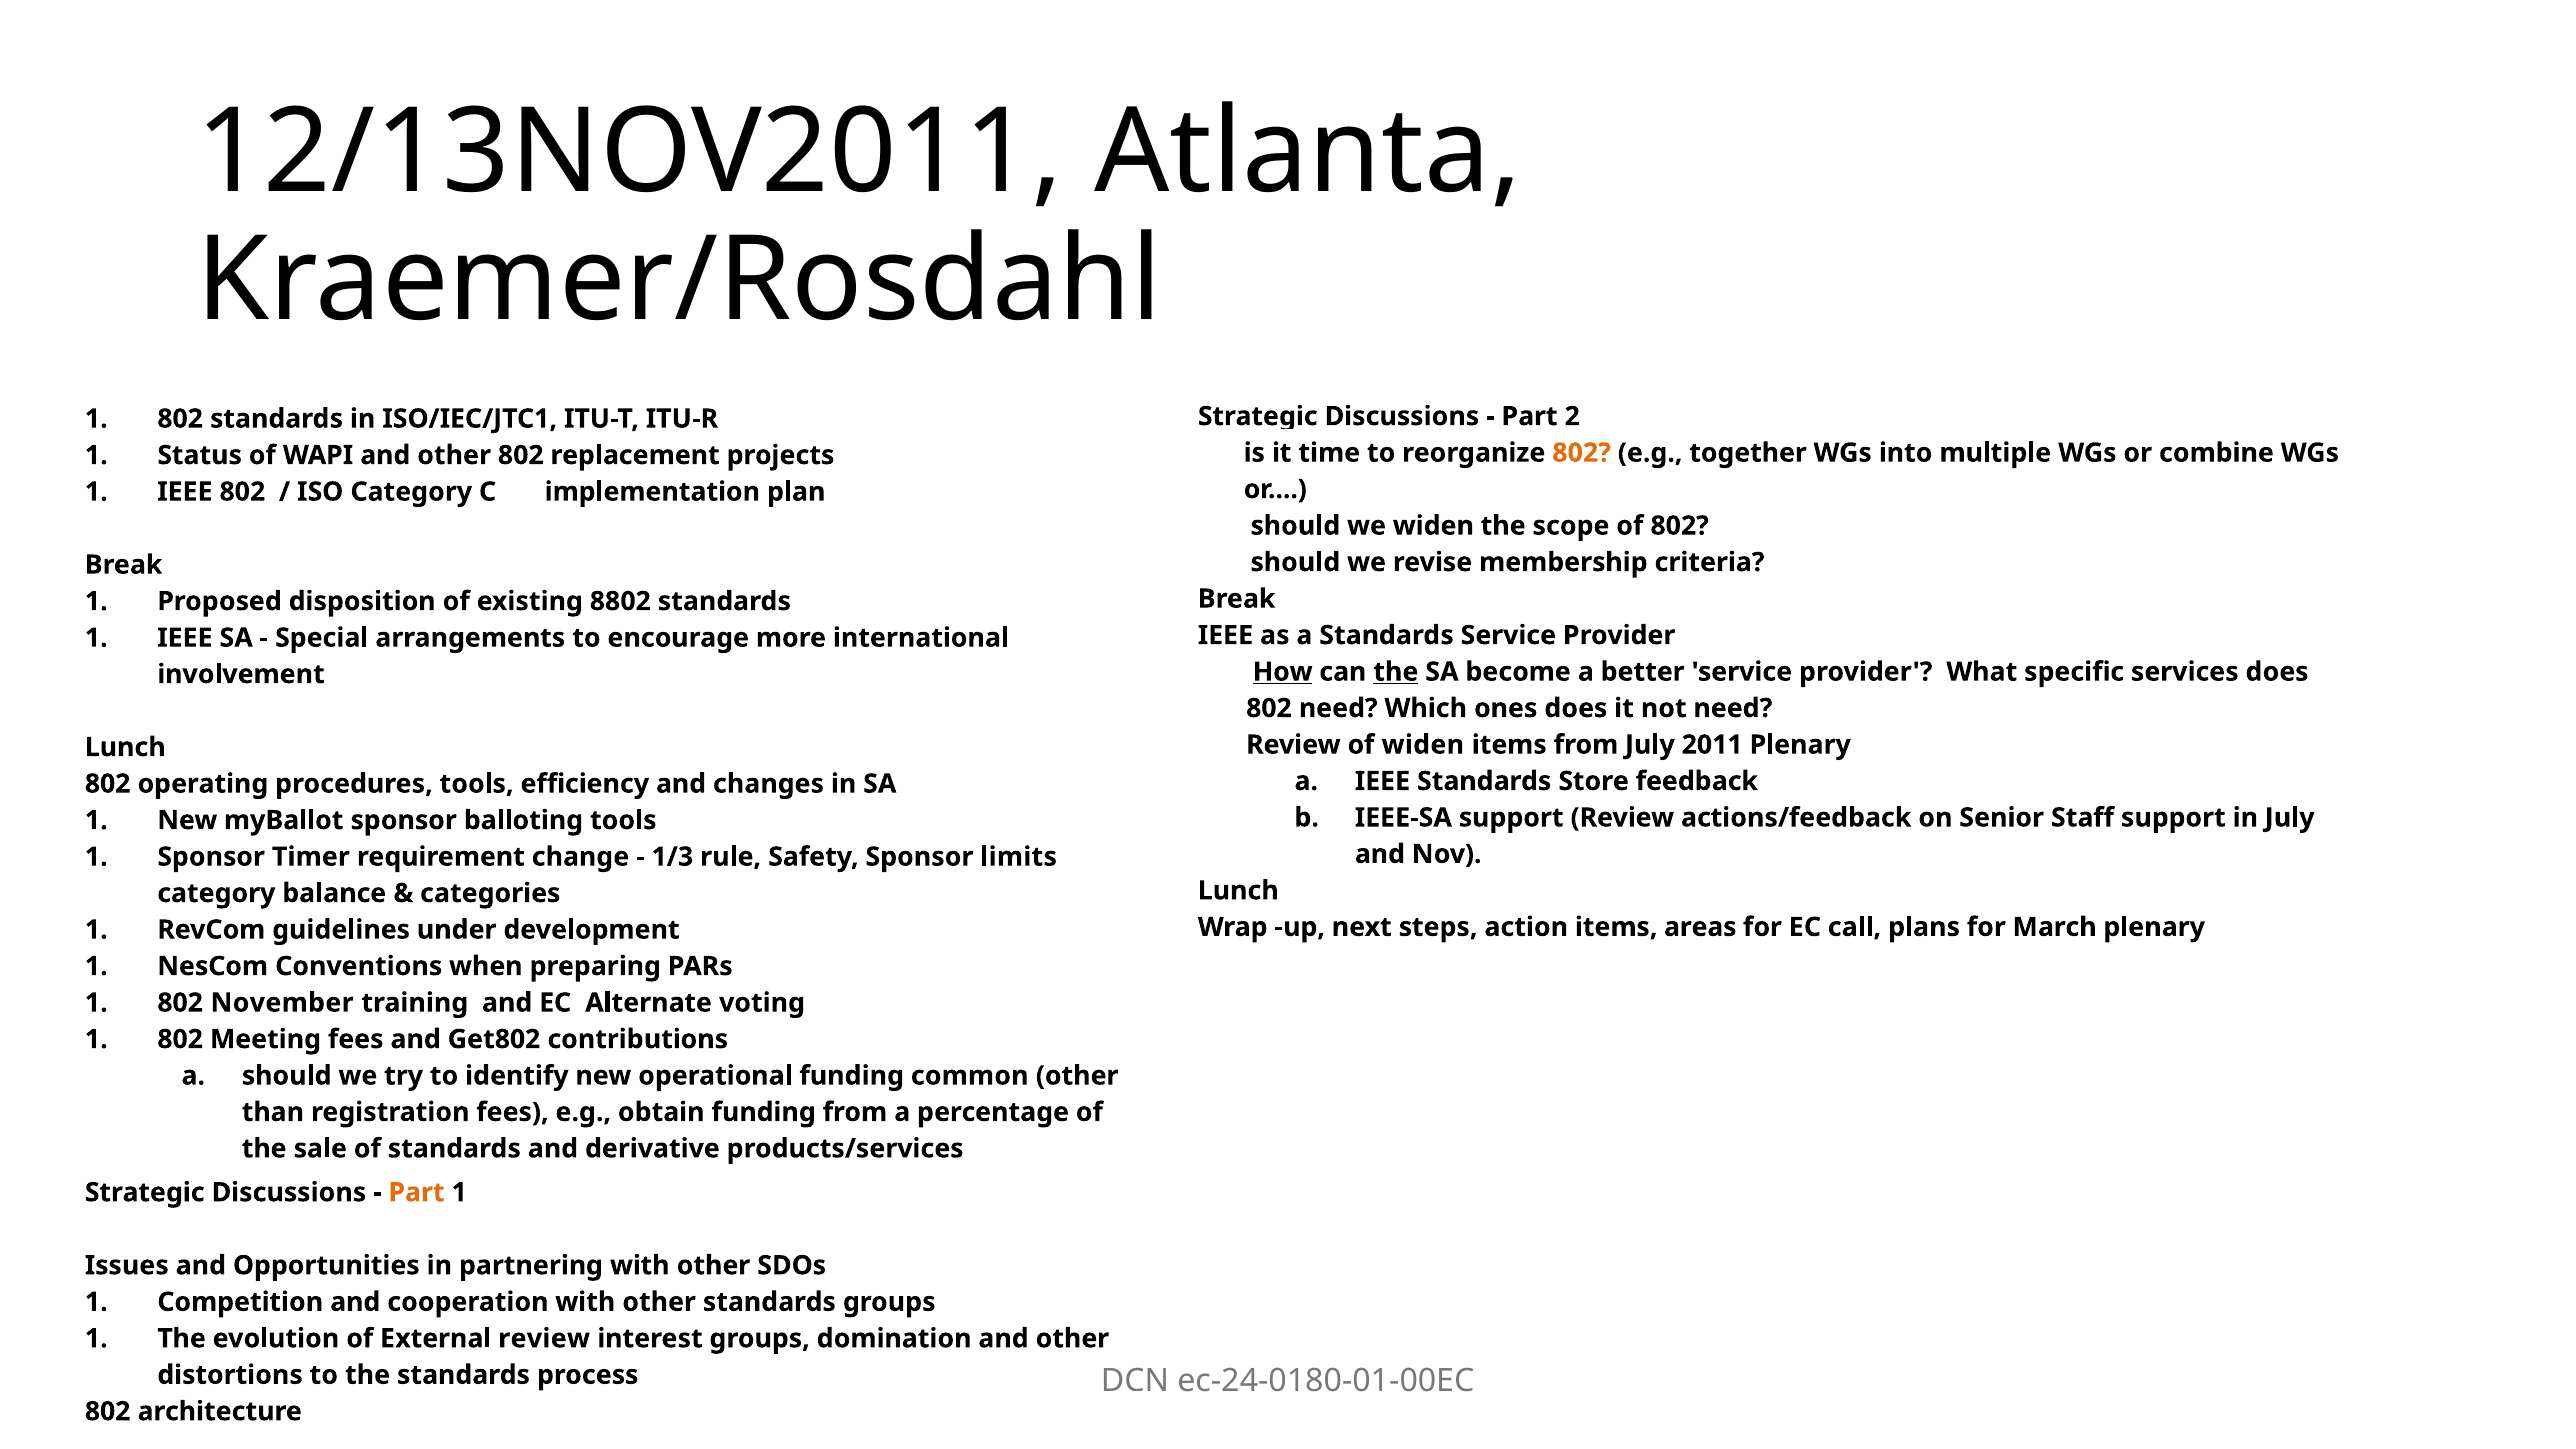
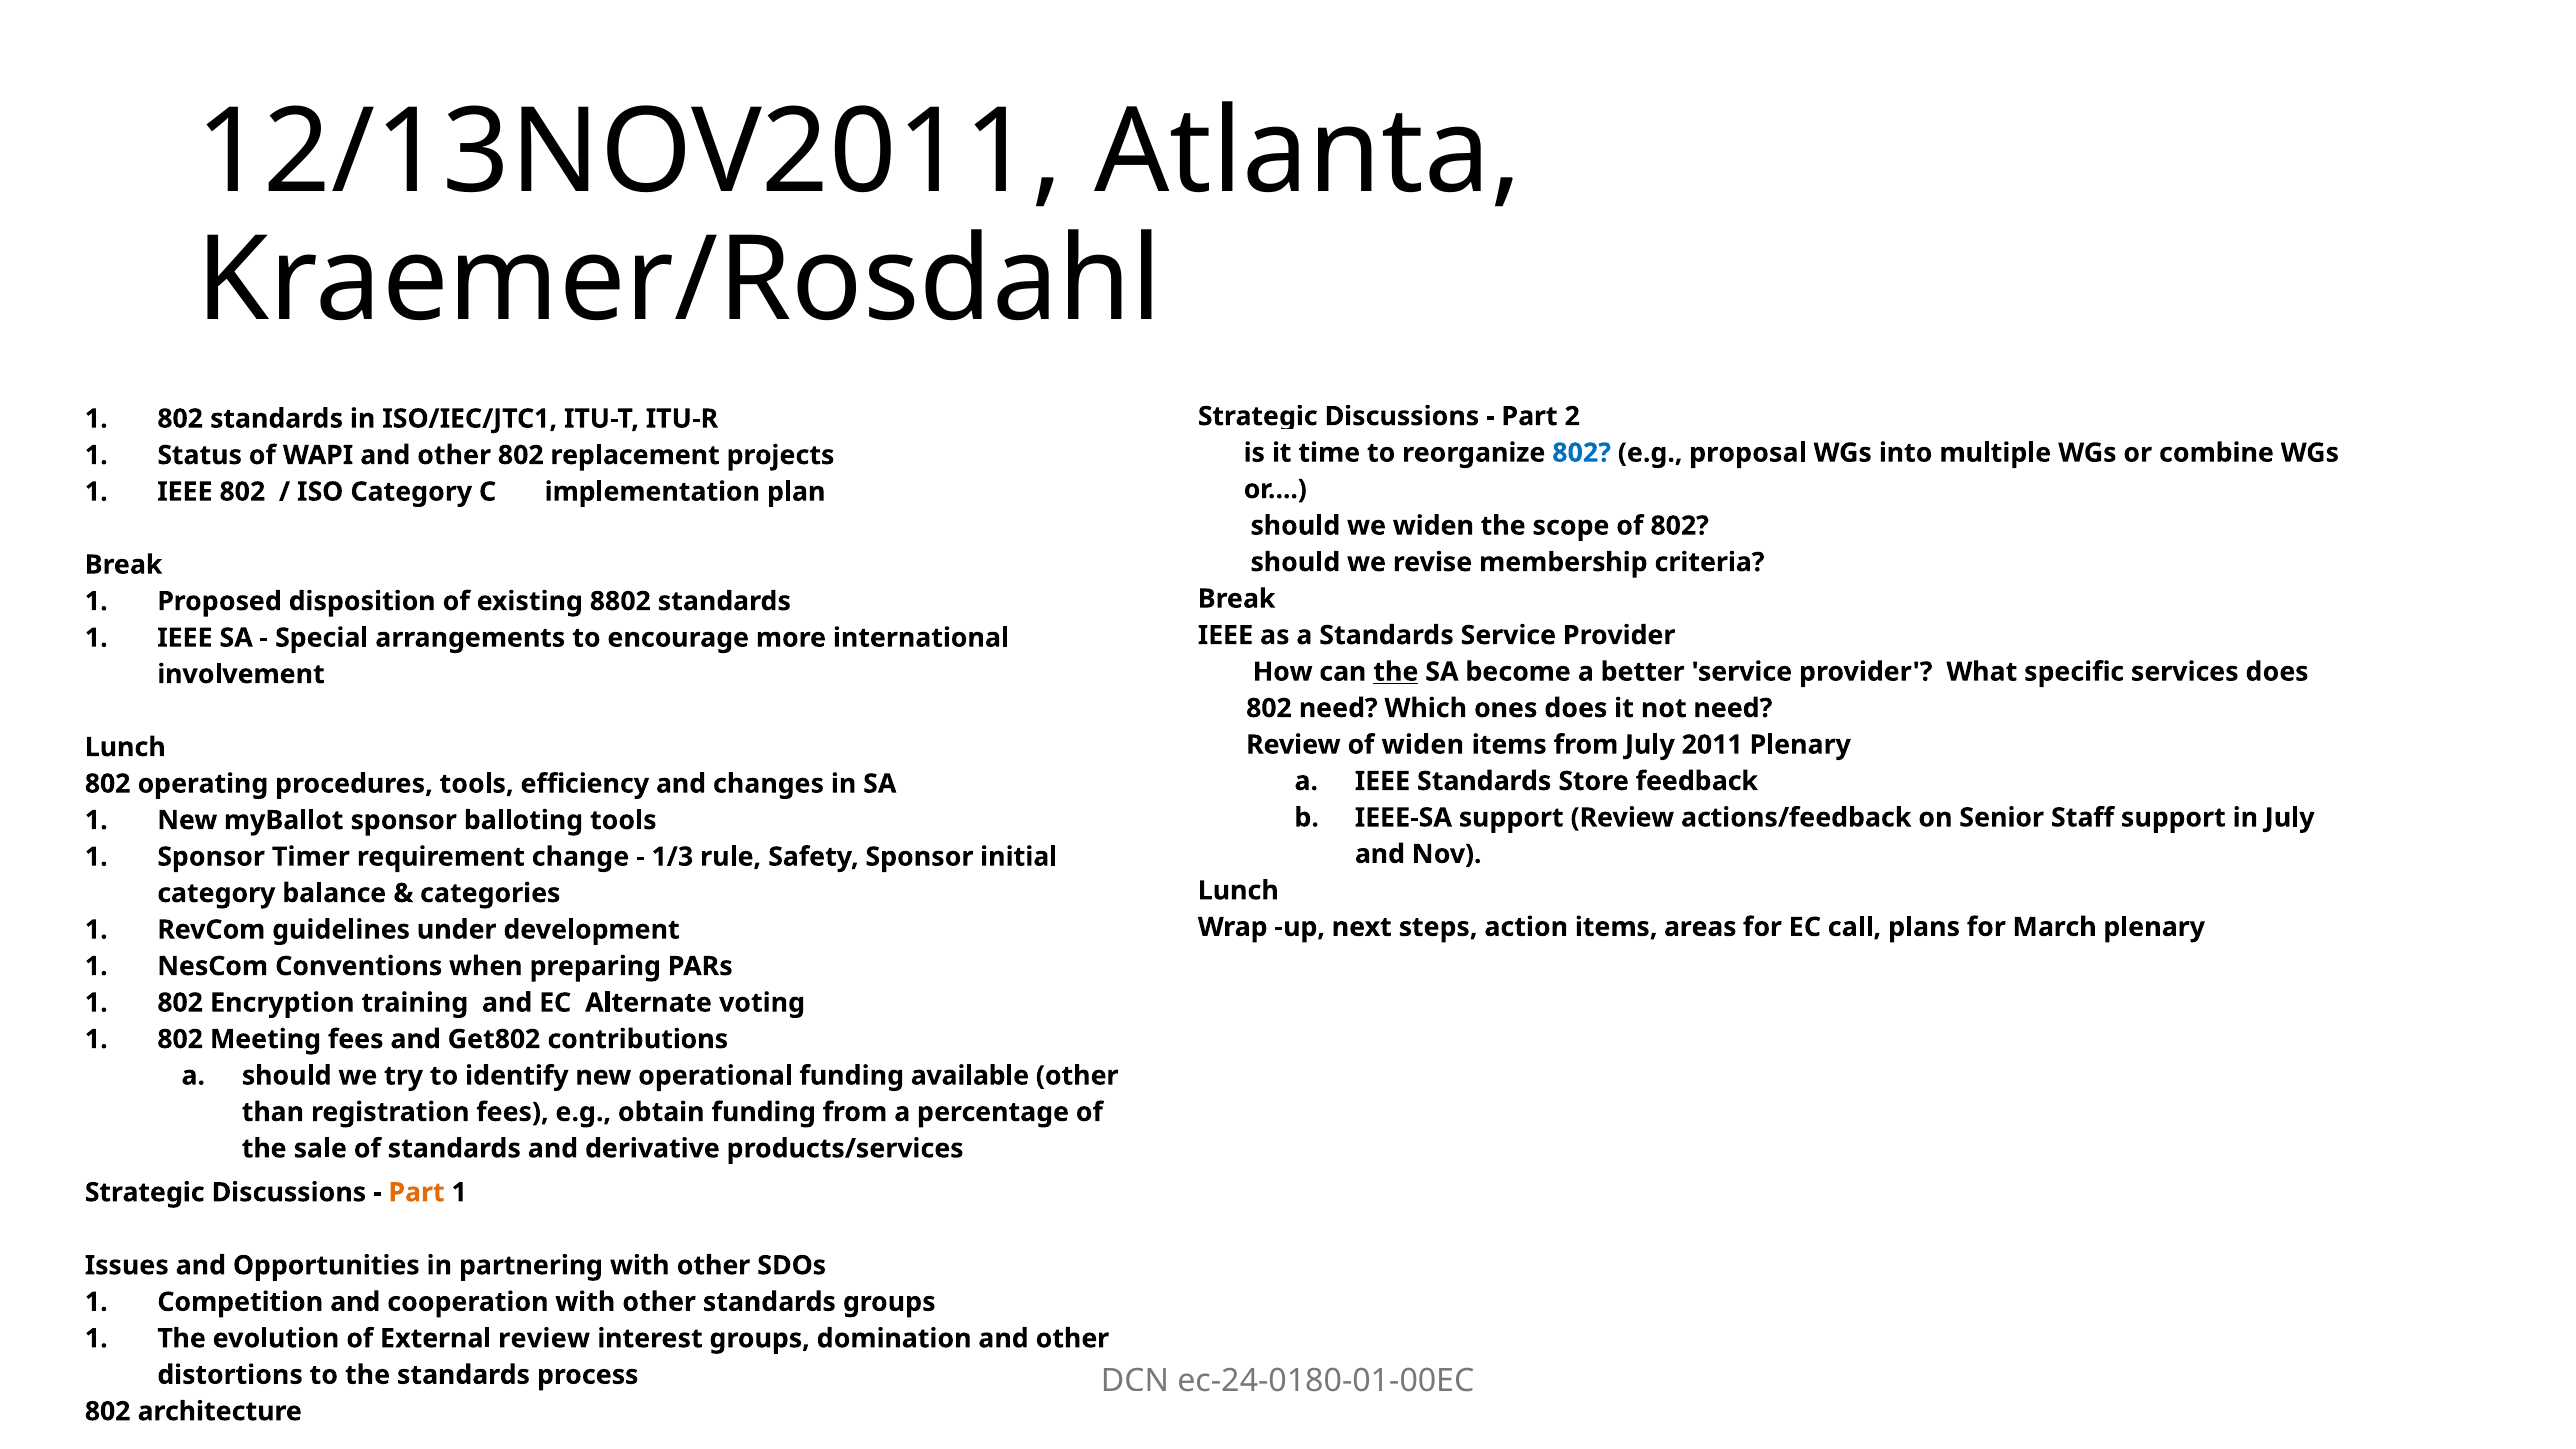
802 at (1582, 453) colour: orange -> blue
together: together -> proposal
How underline: present -> none
limits: limits -> initial
November: November -> Encryption
common: common -> available
